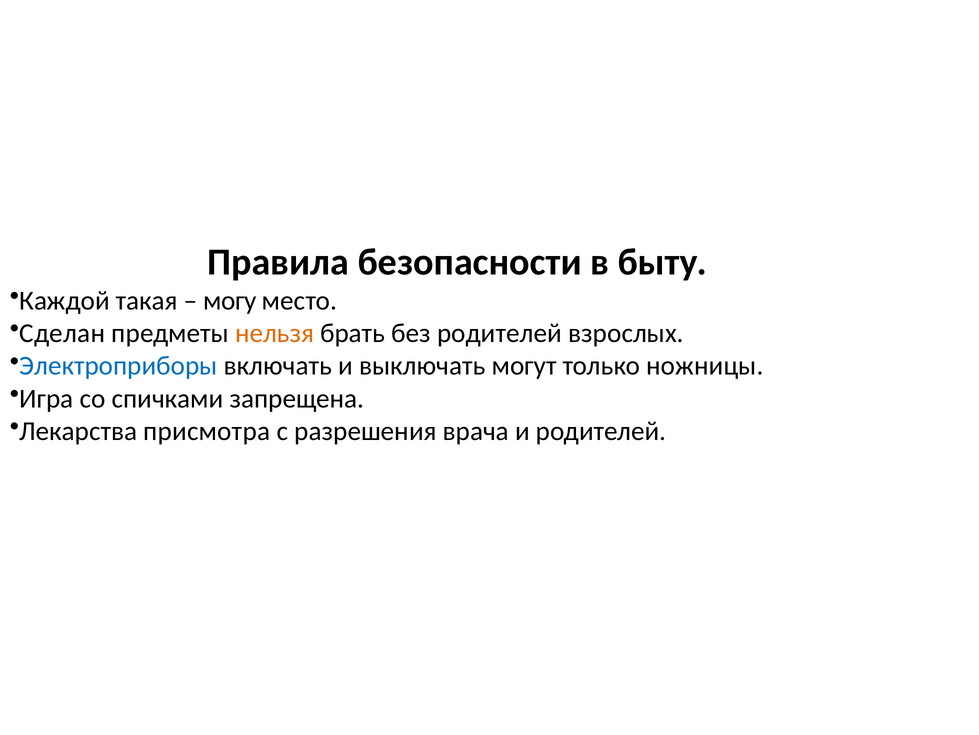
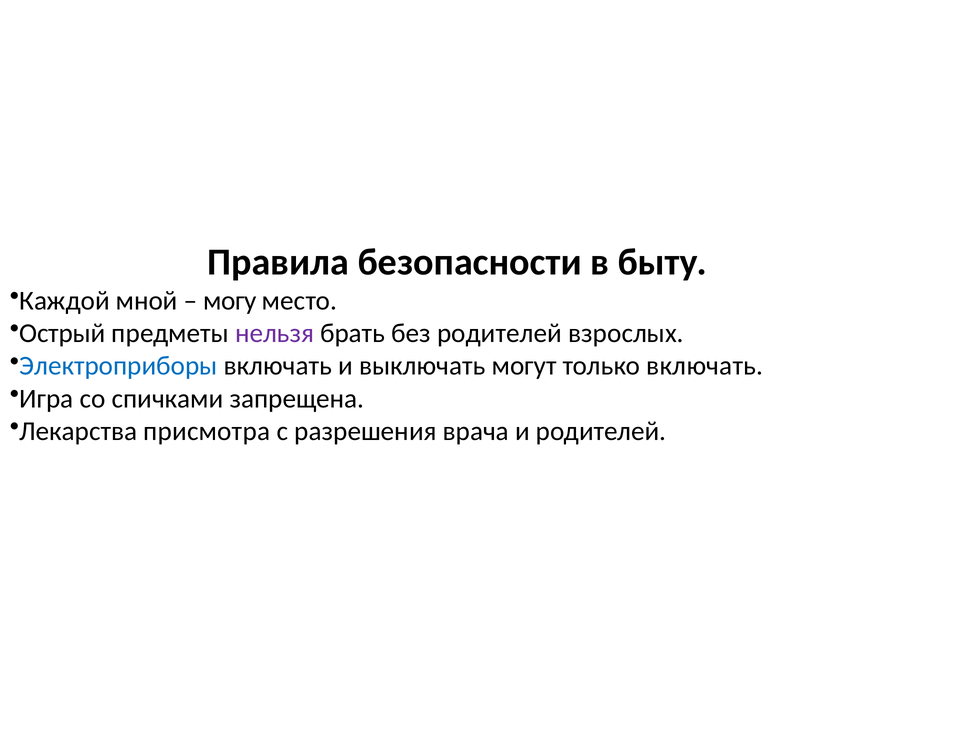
такая: такая -> мной
Сделан: Сделан -> Острый
нельзя colour: orange -> purple
только ножницы: ножницы -> включать
